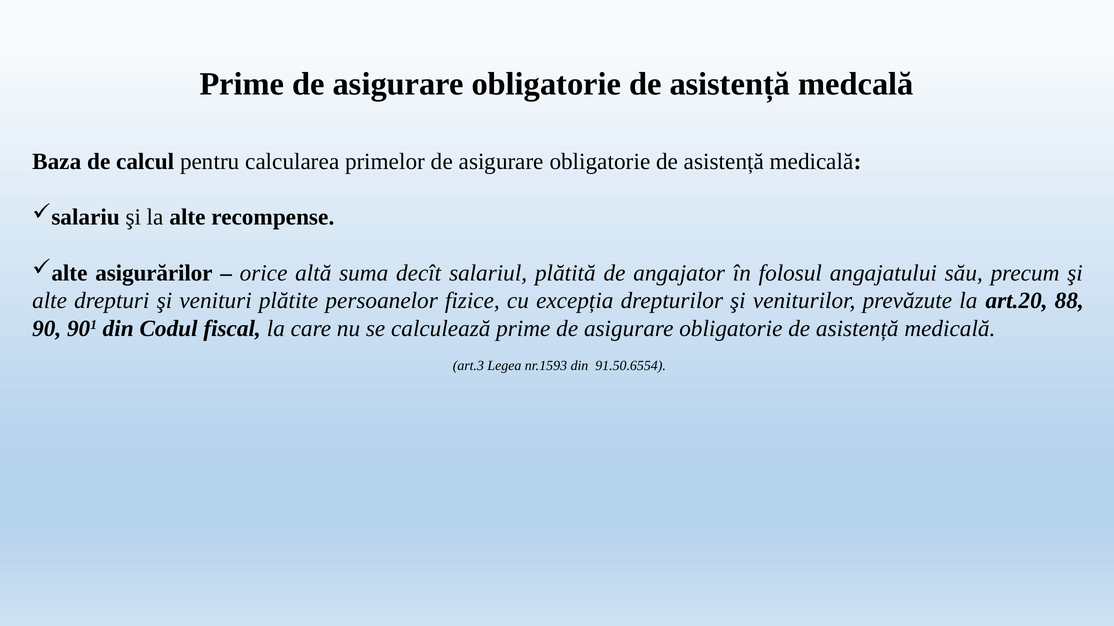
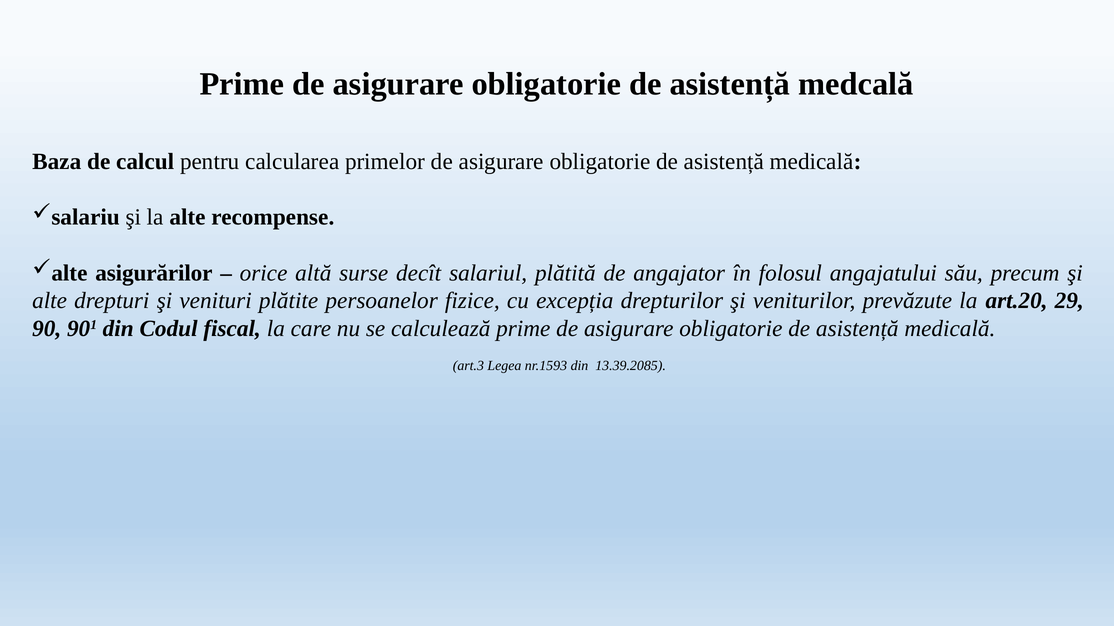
suma: suma -> surse
88: 88 -> 29
91.50.6554: 91.50.6554 -> 13.39.2085
